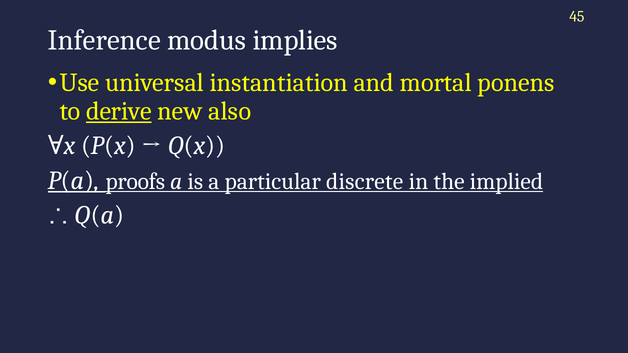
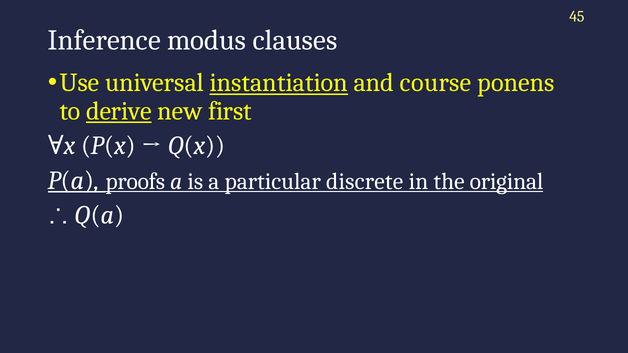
implies: implies -> clauses
instantiation underline: none -> present
mortal: mortal -> course
also: also -> first
implied: implied -> original
